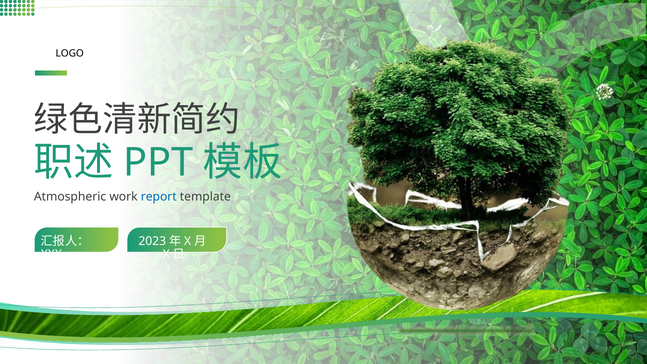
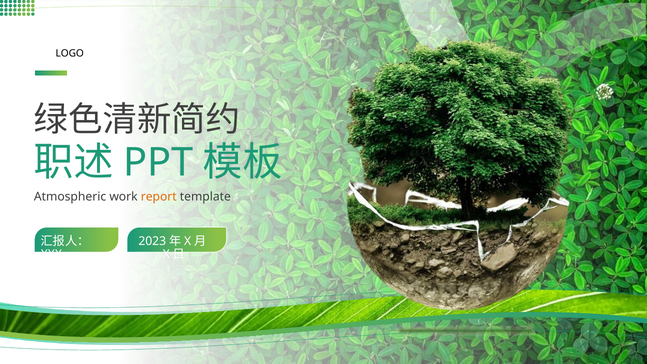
report colour: blue -> orange
